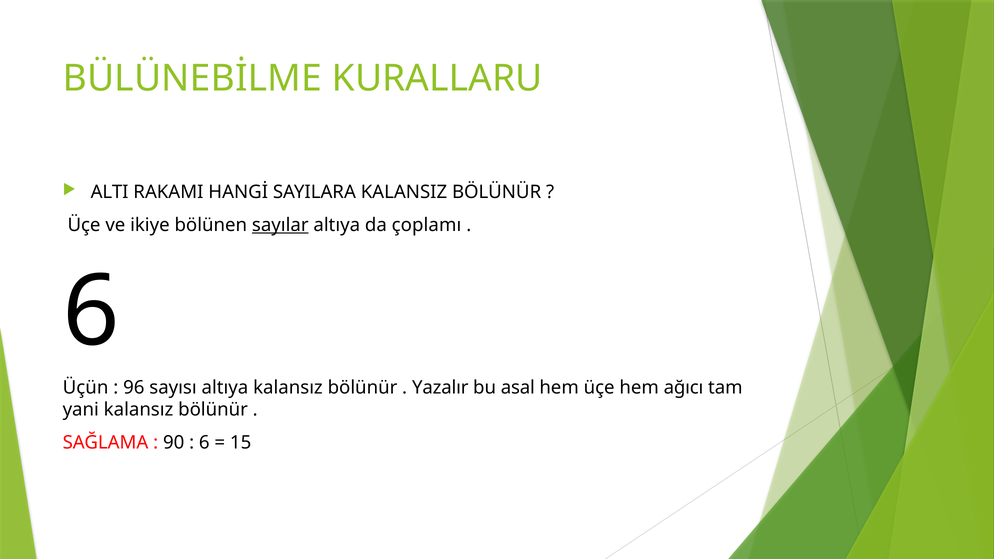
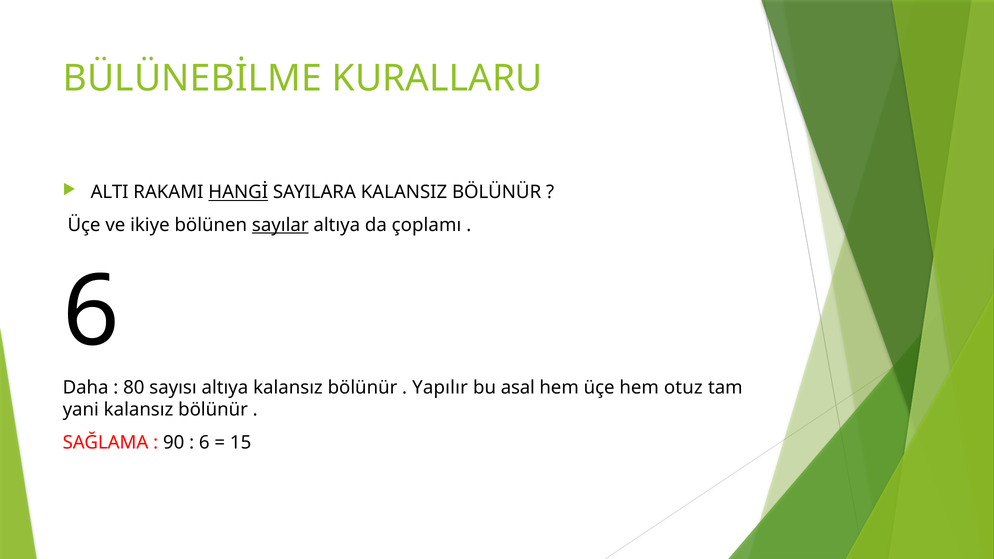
HANGİ underline: none -> present
Üçün: Üçün -> Daha
96: 96 -> 80
Yazalır: Yazalır -> Yapılır
ağıcı: ağıcı -> otuz
